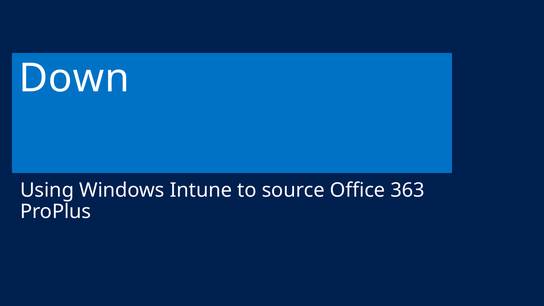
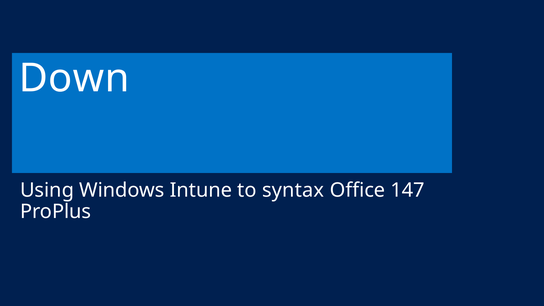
source: source -> syntax
363: 363 -> 147
